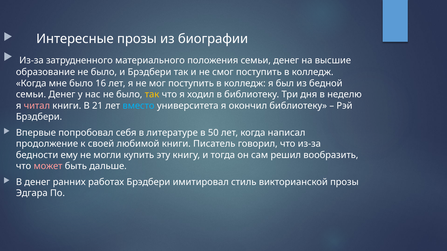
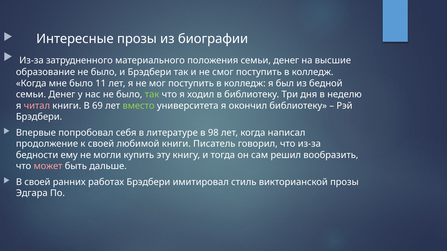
16: 16 -> 11
так at (152, 95) colour: yellow -> light green
21: 21 -> 69
вместо colour: light blue -> light green
50: 50 -> 98
В денег: денег -> своей
